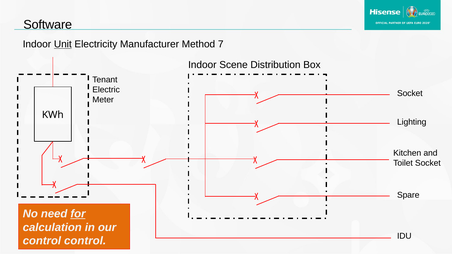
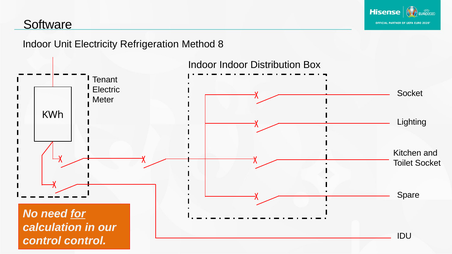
Unit underline: present -> none
Manufacturer: Manufacturer -> Refrigeration
7: 7 -> 8
Indoor Scene: Scene -> Indoor
